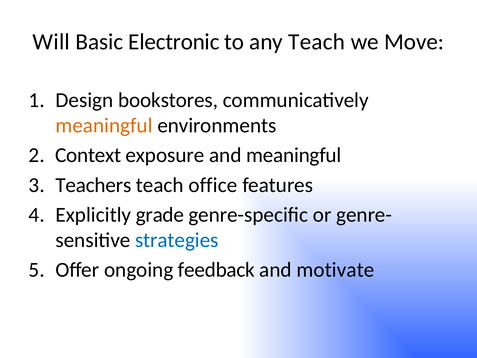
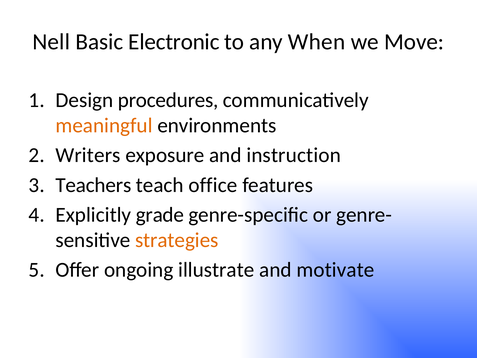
Will: Will -> Nell
any Teach: Teach -> When
bookstores: bookstores -> procedures
Context: Context -> Writers
and meaningful: meaningful -> instruction
strategies colour: blue -> orange
feedback: feedback -> illustrate
